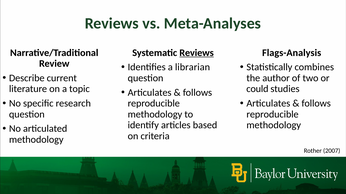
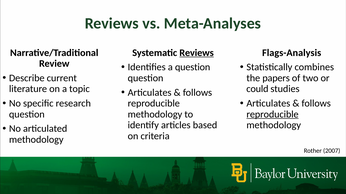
a librarian: librarian -> question
author: author -> papers
reproducible at (273, 115) underline: none -> present
